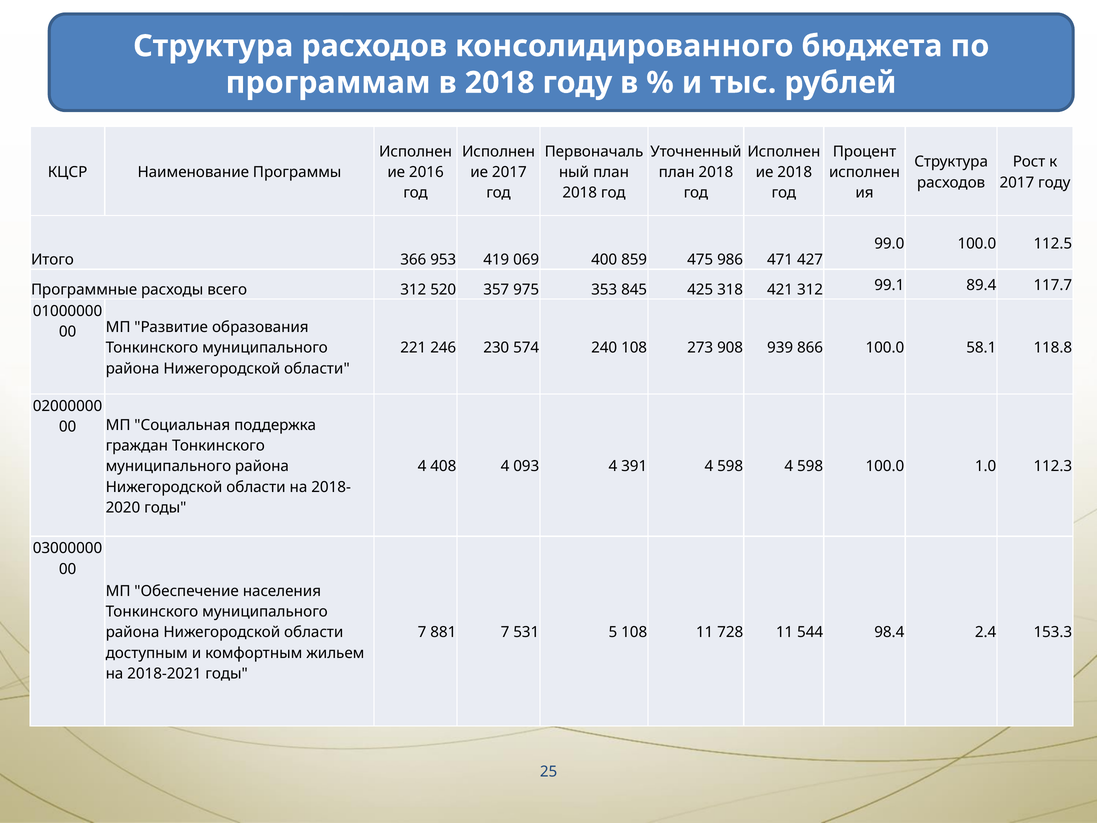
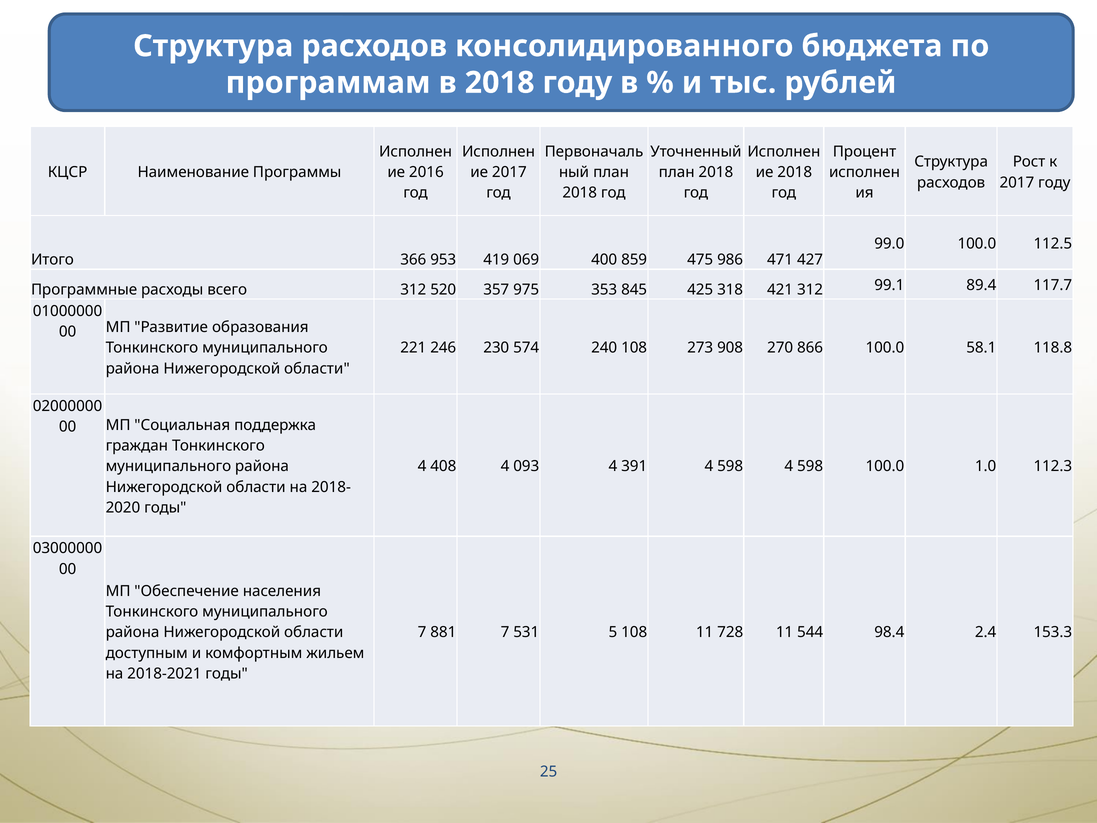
939: 939 -> 270
